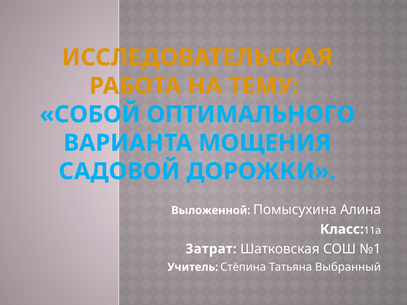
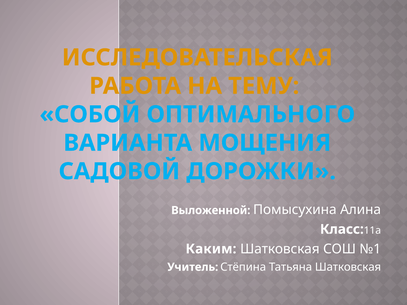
Затрат: Затрат -> Каким
Татьяна Выбранный: Выбранный -> Шатковская
